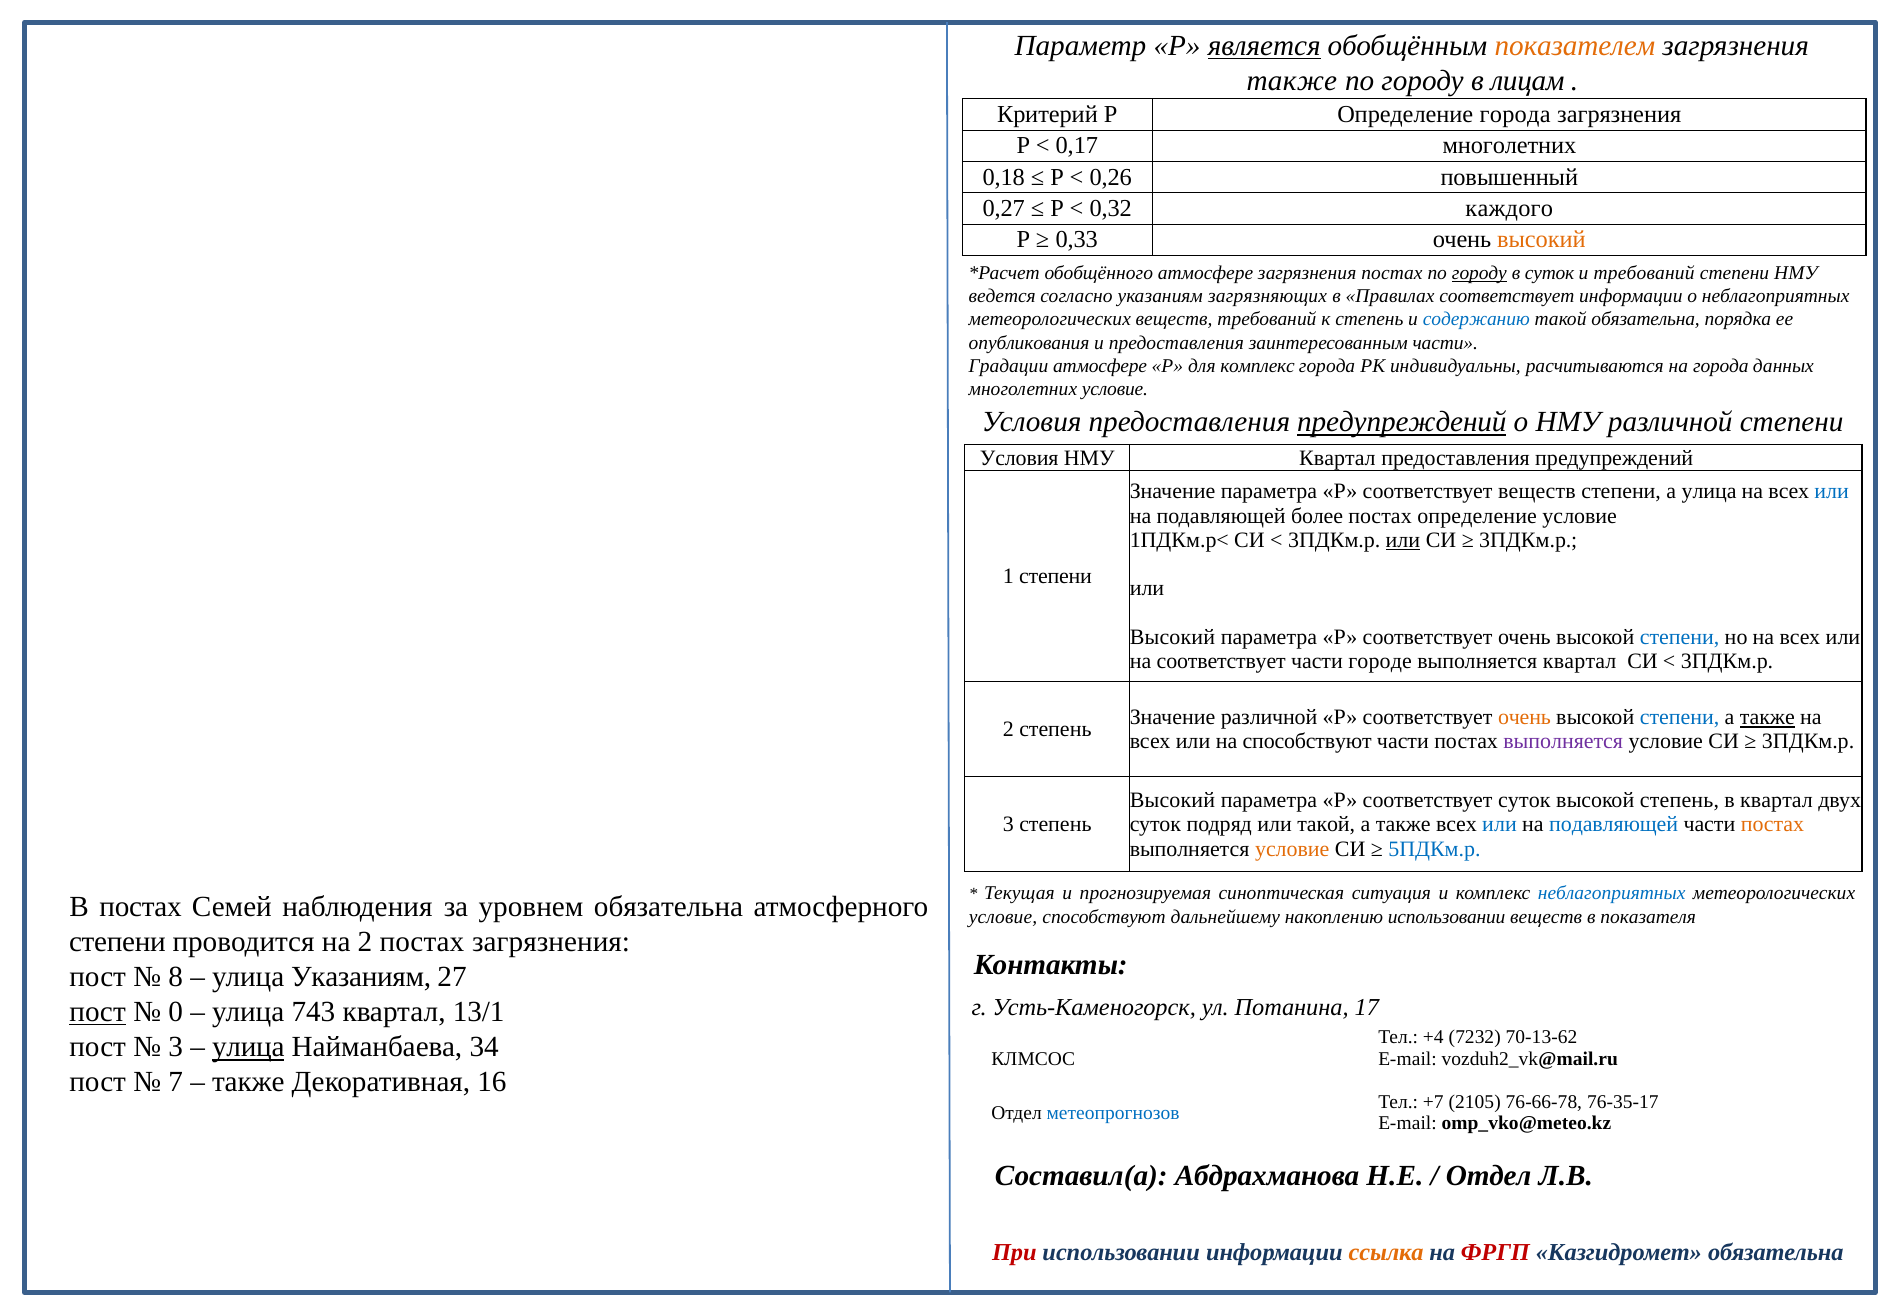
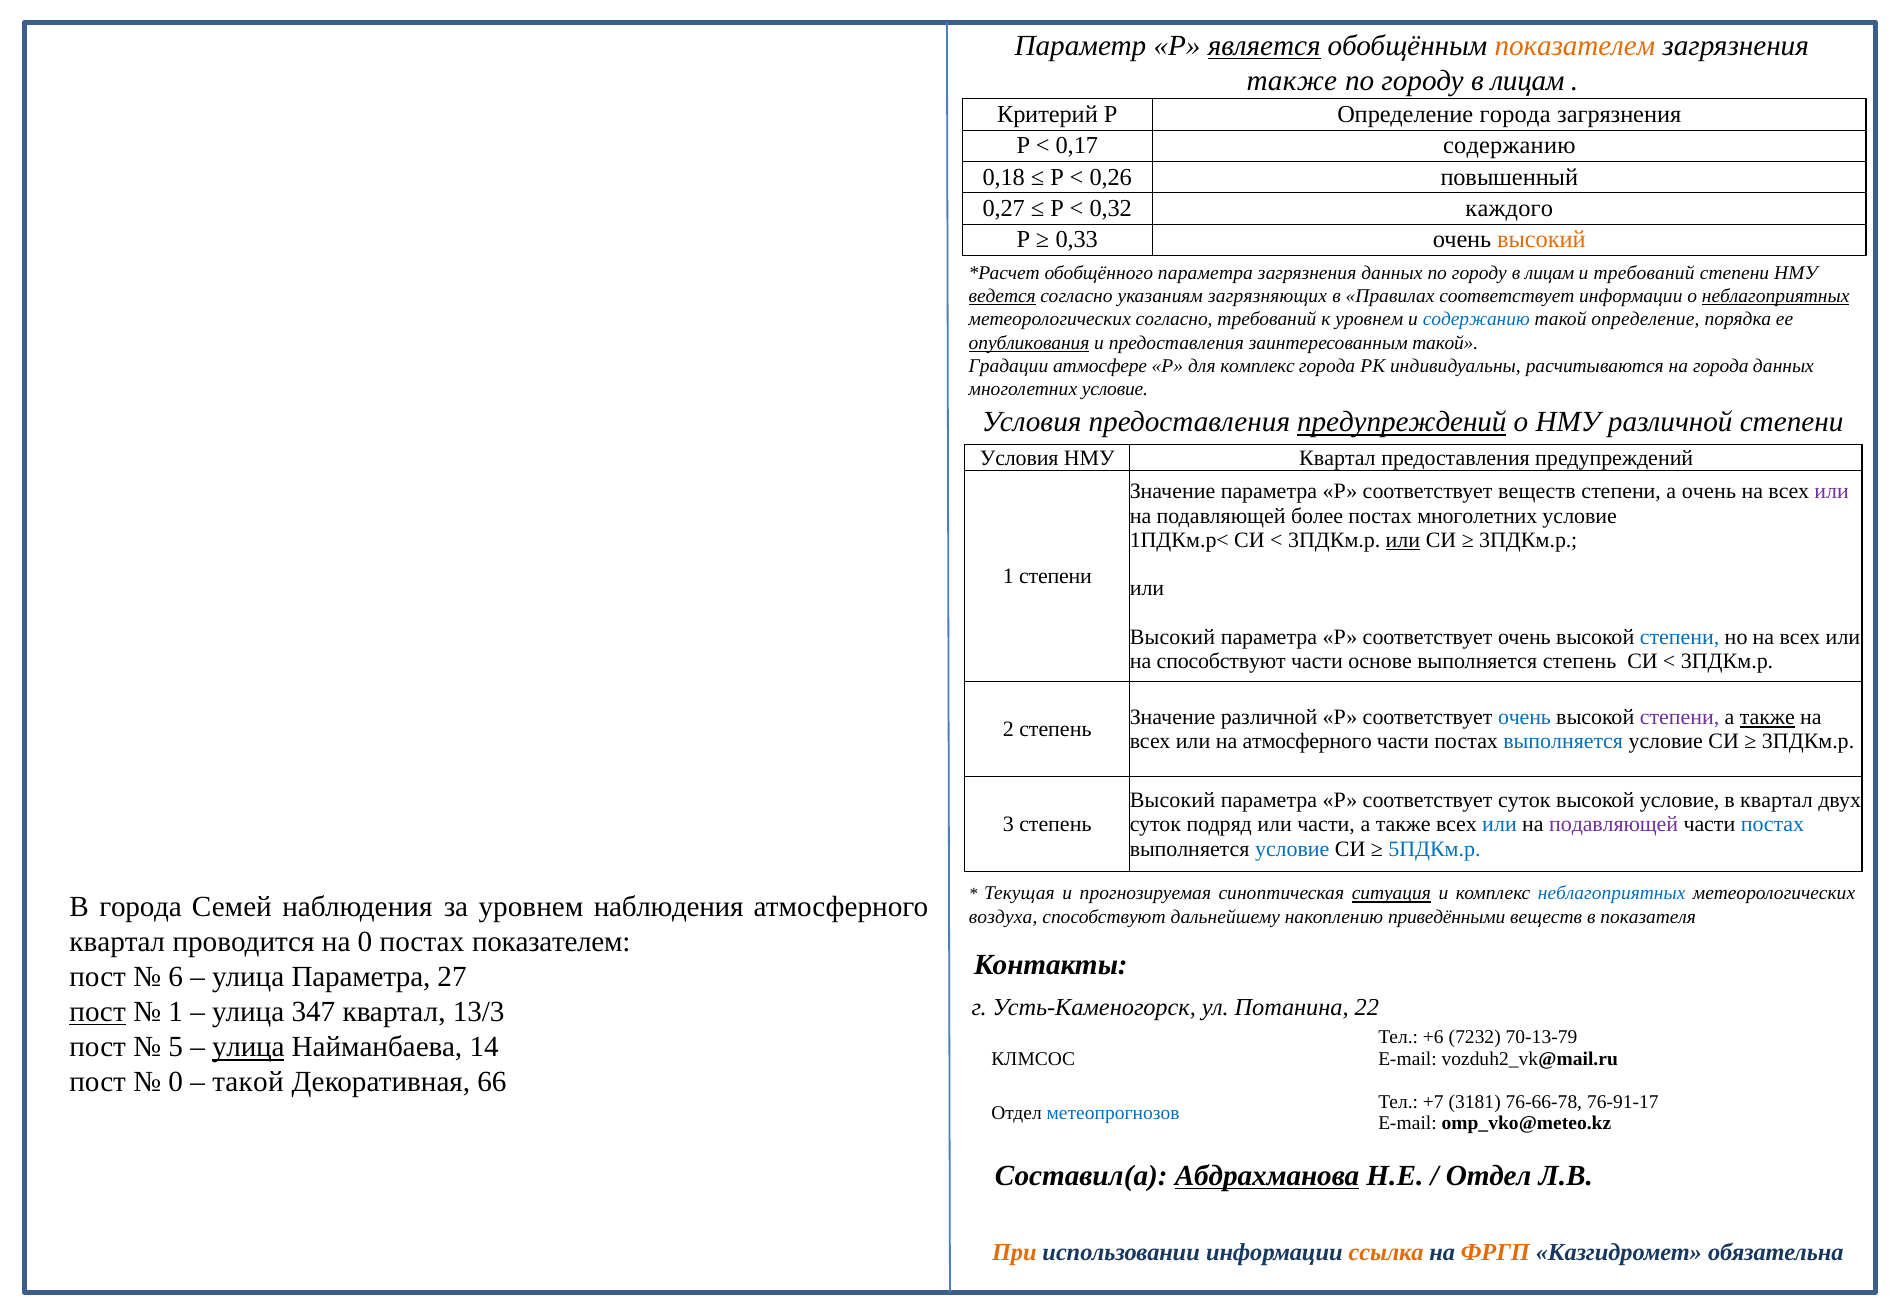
0,17 многолетних: многолетних -> содержанию
обобщённого атмосфере: атмосфере -> параметра
загрязнения постах: постах -> данных
городу at (1479, 273) underline: present -> none
суток at (1550, 273): суток -> лицам
ведется underline: none -> present
неблагоприятных at (1776, 296) underline: none -> present
метеорологических веществ: веществ -> согласно
к степень: степень -> уровнем
такой обязательна: обязательна -> определение
опубликования underline: none -> present
заинтересованным части: части -> такой
а улица: улица -> очень
или at (1832, 492) colour: blue -> purple
постах определение: определение -> многолетних
на соответствует: соответствует -> способствуют
городе: городе -> основе
выполняется квартал: квартал -> степень
очень at (1524, 718) colour: orange -> blue
степени at (1680, 718) colour: blue -> purple
на способствуют: способствуют -> атмосферного
выполняется at (1563, 742) colour: purple -> blue
высокой степень: степень -> условие
или такой: такой -> части
подавляющей at (1614, 825) colour: blue -> purple
постах at (1772, 825) colour: orange -> blue
условие at (1292, 849) colour: orange -> blue
ситуация underline: none -> present
В постах: постах -> города
уровнем обязательна: обязательна -> наблюдения
условие at (1003, 917): условие -> воздуха
накоплению использовании: использовании -> приведёнными
степени at (117, 942): степени -> квартал
на 2: 2 -> 0
постах загрязнения: загрязнения -> показателем
8: 8 -> 6
улица Указаниям: Указаниям -> Параметра
17: 17 -> 22
0 at (176, 1012): 0 -> 1
743: 743 -> 347
13/1: 13/1 -> 13/3
+4: +4 -> +6
70-13-62: 70-13-62 -> 70-13-79
3 at (176, 1047): 3 -> 5
34: 34 -> 14
7 at (176, 1082): 7 -> 0
также at (248, 1082): также -> такой
16: 16 -> 66
2105: 2105 -> 3181
76-35-17: 76-35-17 -> 76-91-17
Абдрахманова underline: none -> present
При colour: red -> orange
ФРГП colour: red -> orange
